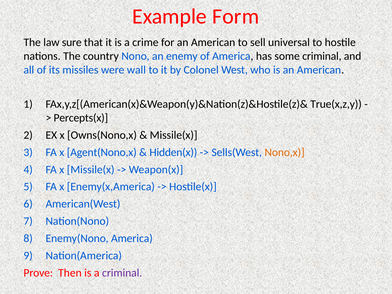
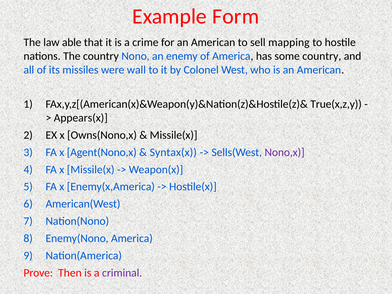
sure: sure -> able
universal: universal -> mapping
some criminal: criminal -> country
Percepts(x: Percepts(x -> Appears(x
Hidden(x: Hidden(x -> Syntax(x
Nono,x colour: orange -> purple
